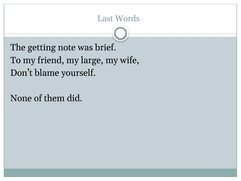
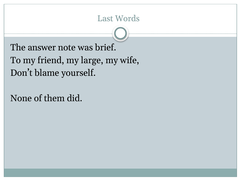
getting: getting -> answer
